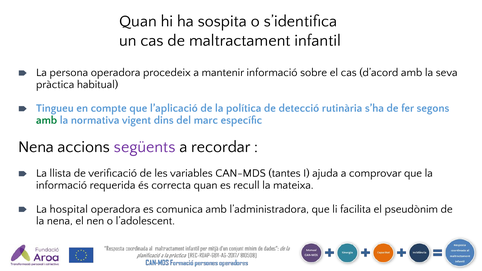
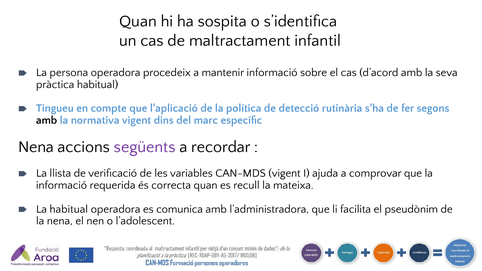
amb at (47, 120) colour: green -> black
CAN-MDS tantes: tantes -> vigent
La hospital: hospital -> habitual
